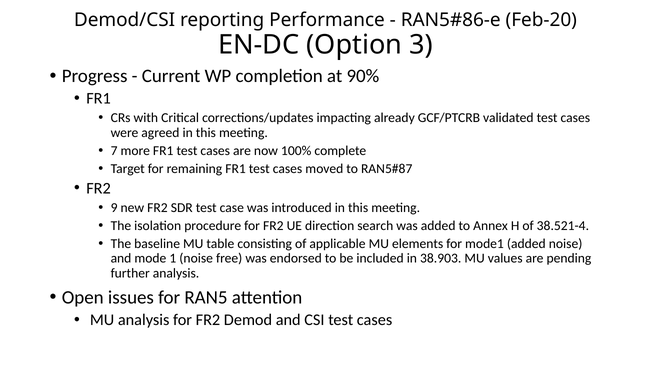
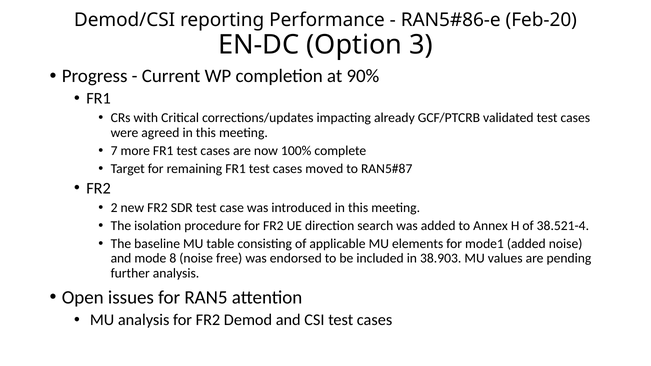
9: 9 -> 2
1: 1 -> 8
